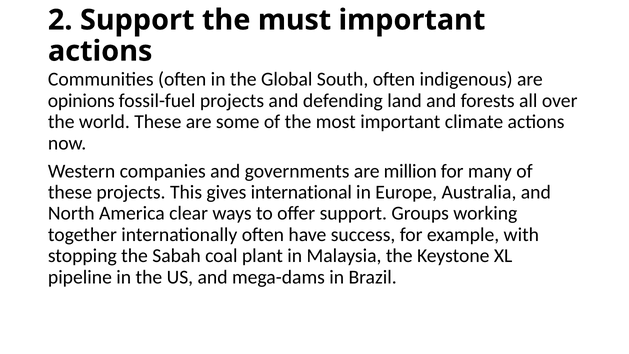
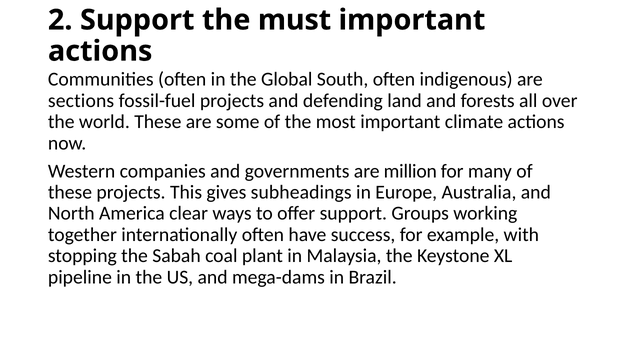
opinions: opinions -> sections
international: international -> subheadings
